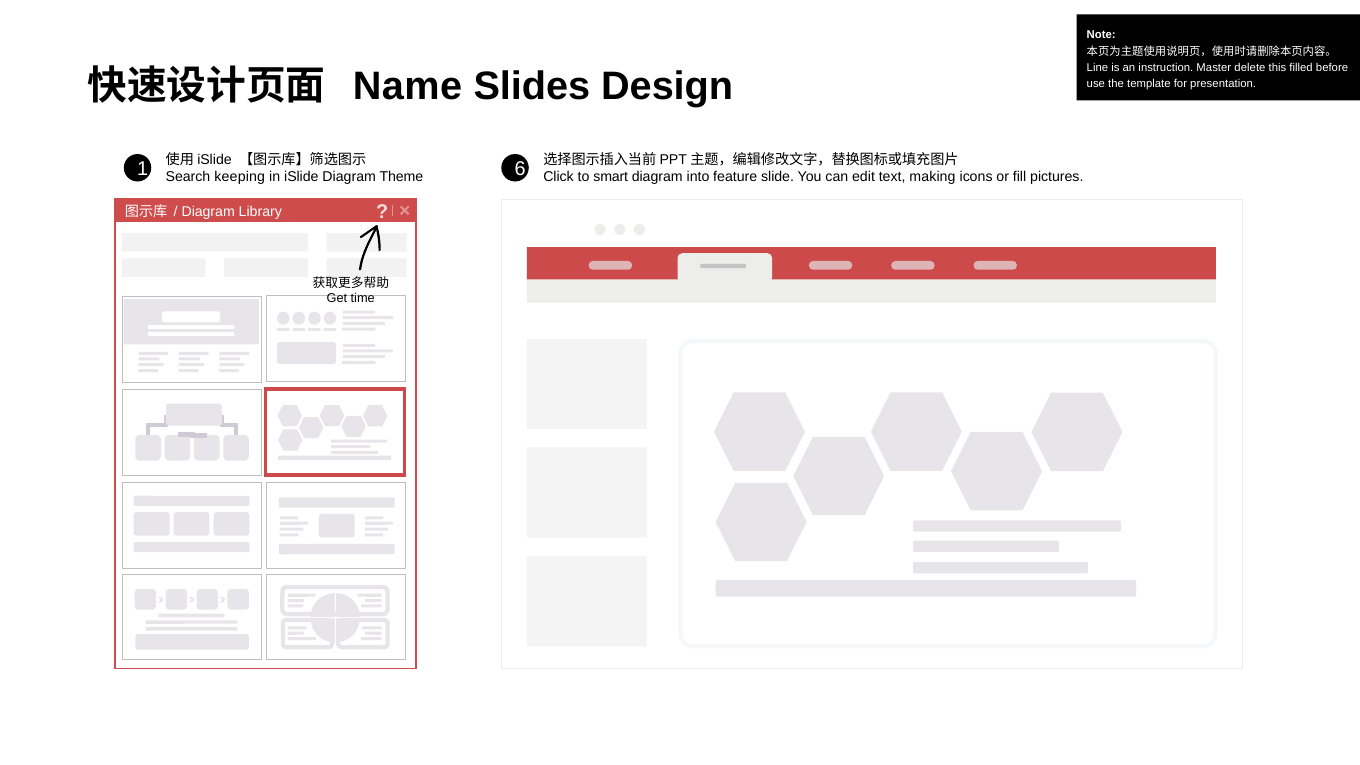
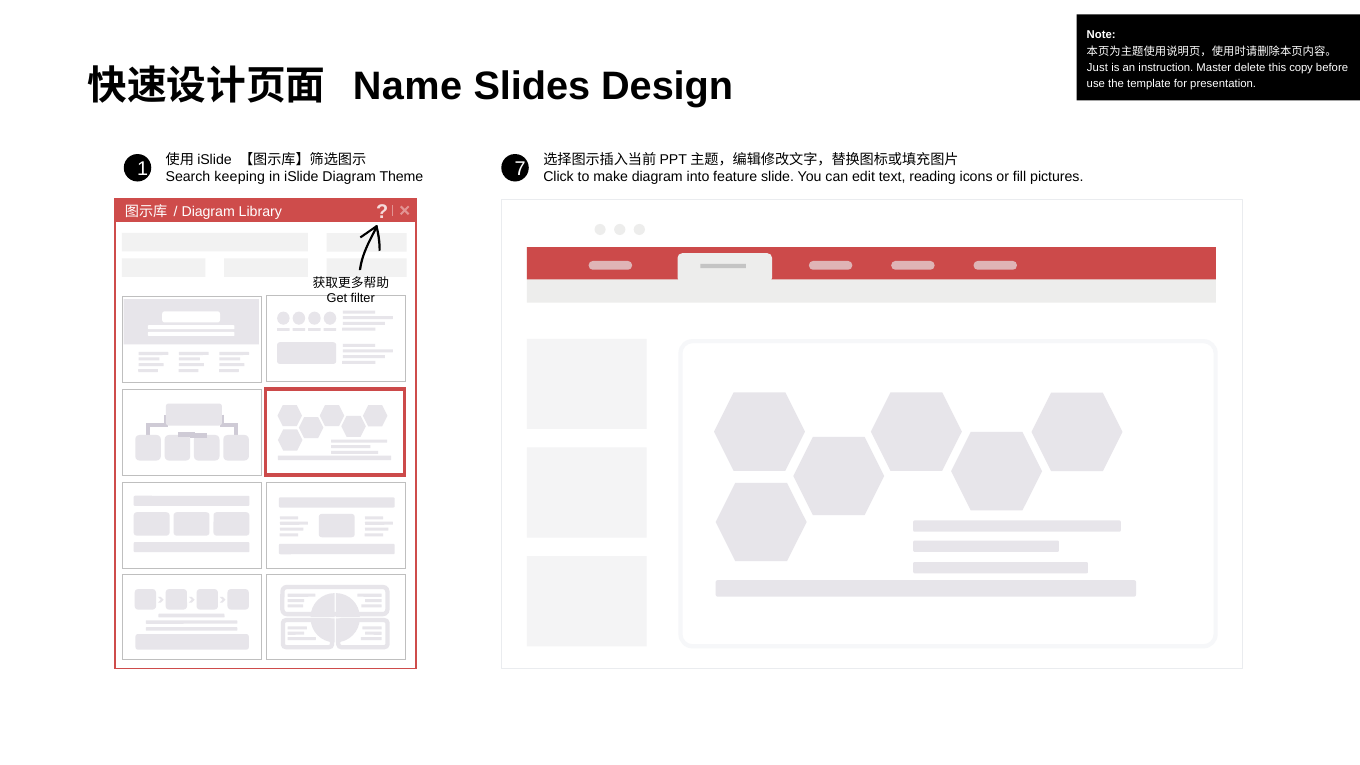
Line: Line -> Just
filled: filled -> copy
6: 6 -> 7
smart: smart -> make
making: making -> reading
time: time -> filter
